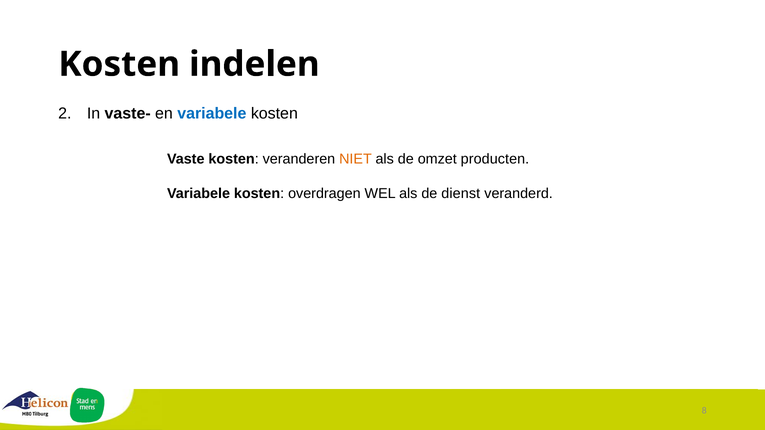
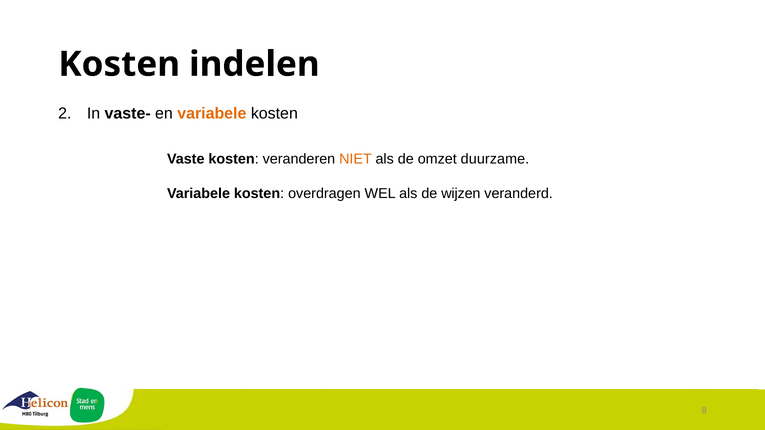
variabele at (212, 114) colour: blue -> orange
producten: producten -> duurzame
dienst: dienst -> wijzen
